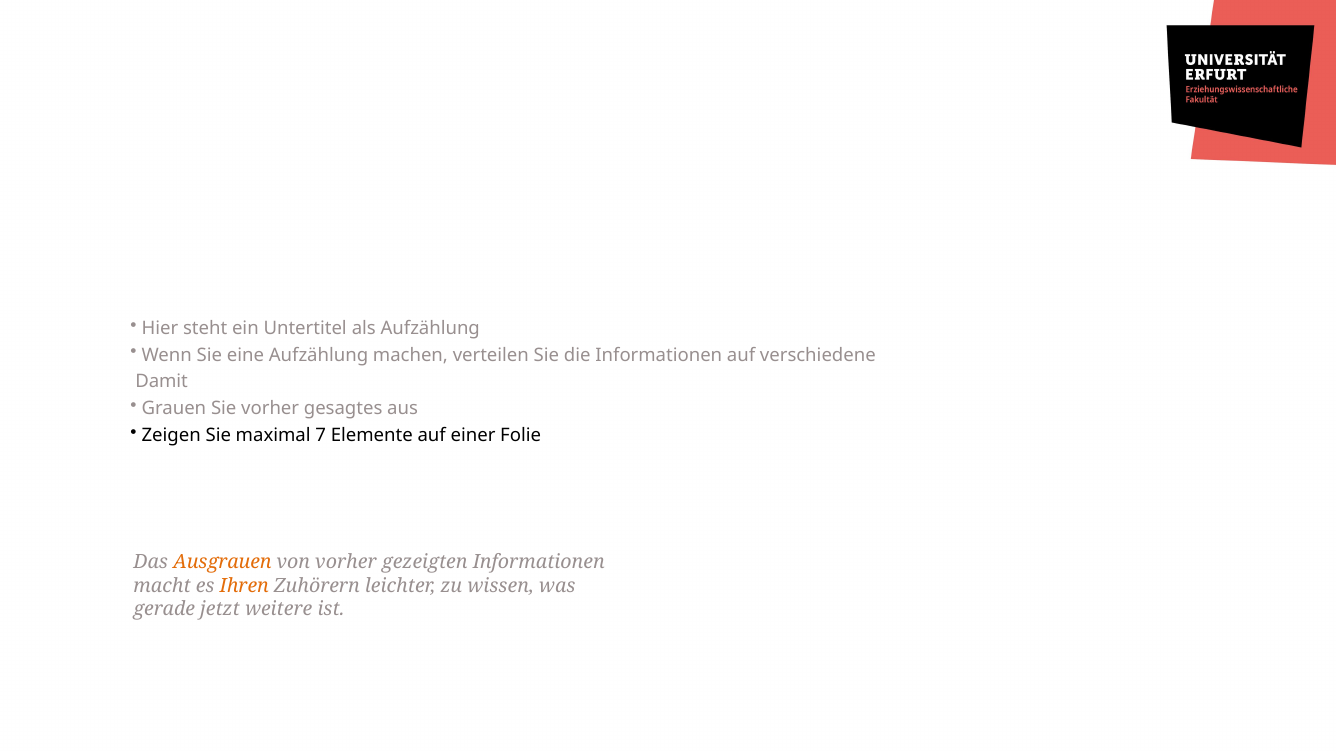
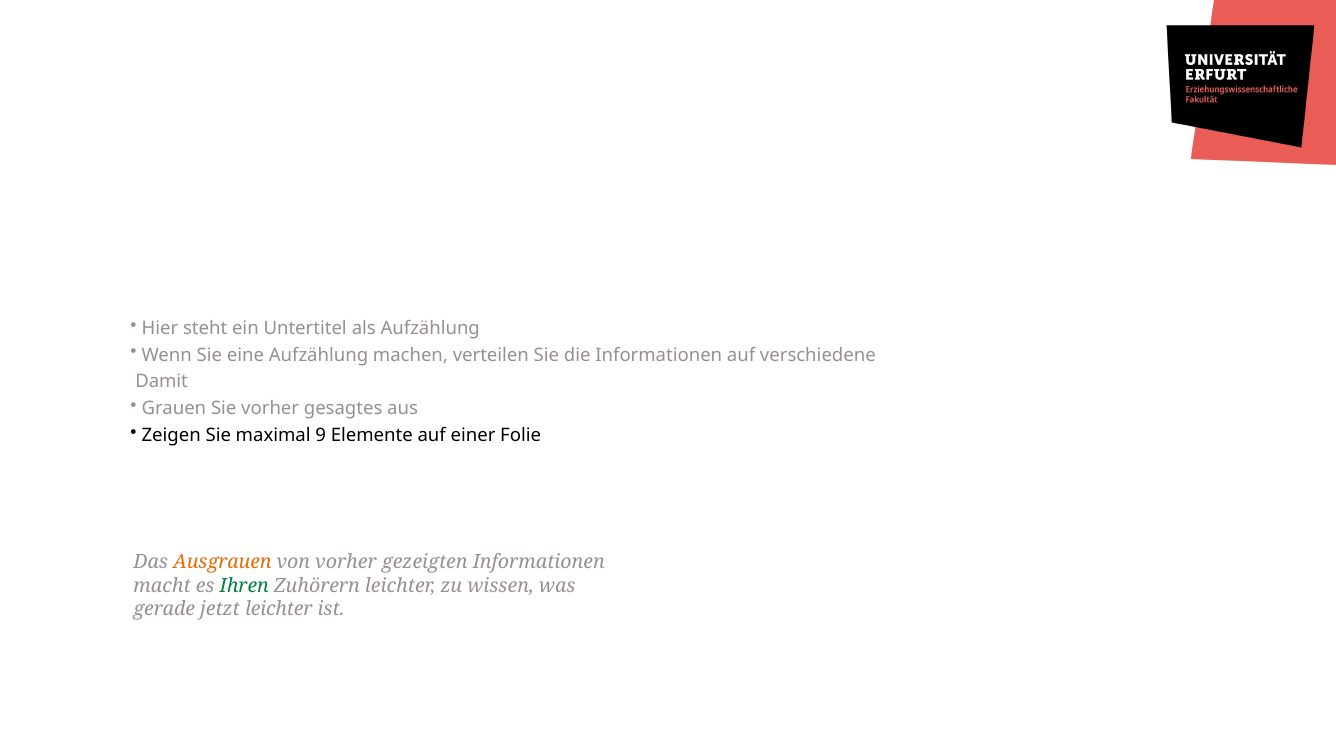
7: 7 -> 9
Ihren colour: orange -> green
jetzt weitere: weitere -> leichter
